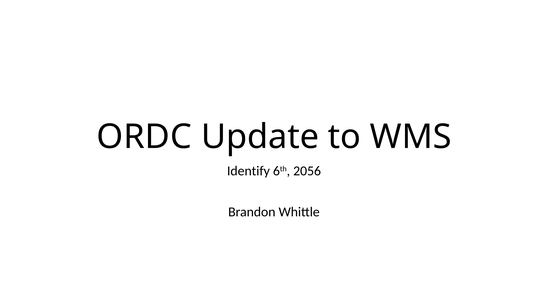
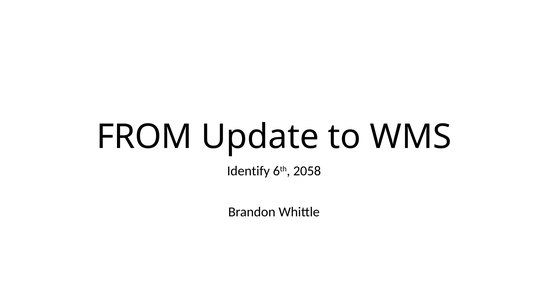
ORDC: ORDC -> FROM
2056: 2056 -> 2058
